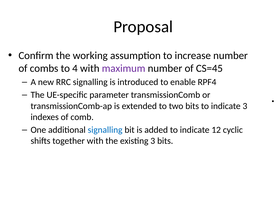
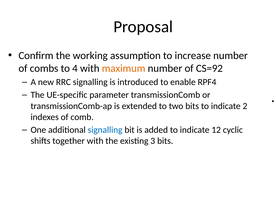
maximum colour: purple -> orange
CS=45: CS=45 -> CS=92
indicate 3: 3 -> 2
